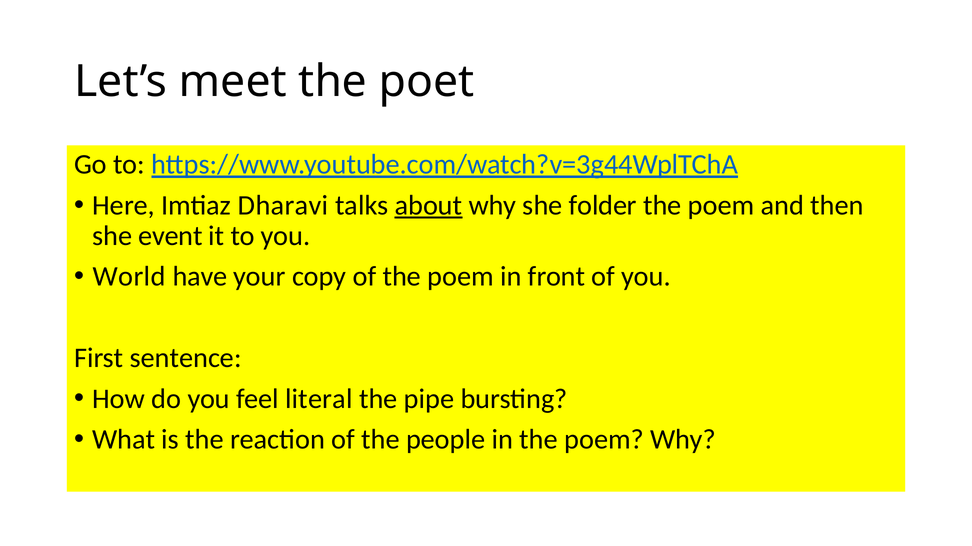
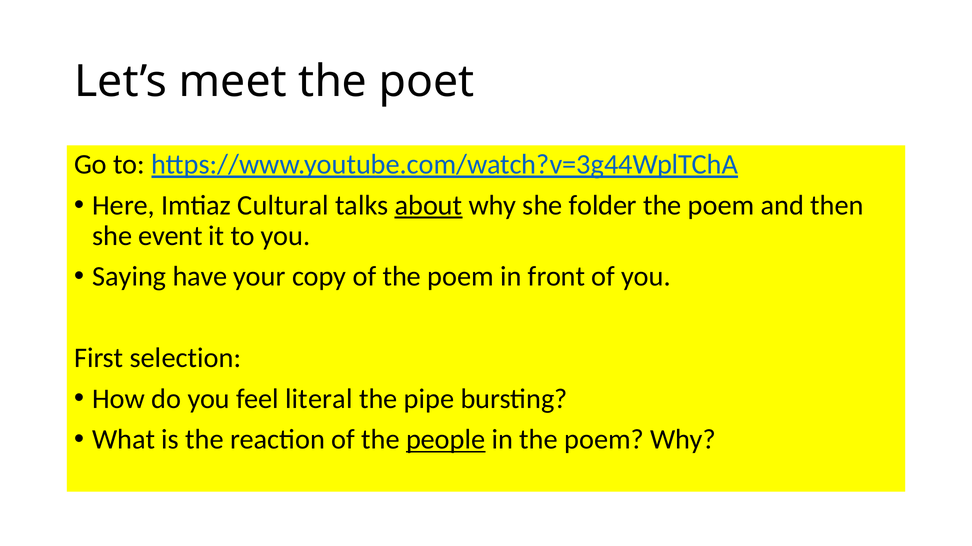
Dharavi: Dharavi -> Cultural
World: World -> Saying
sentence: sentence -> selection
people underline: none -> present
